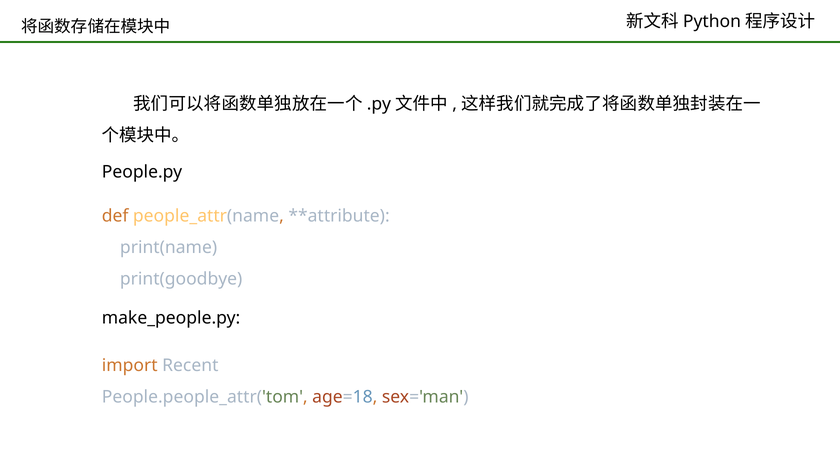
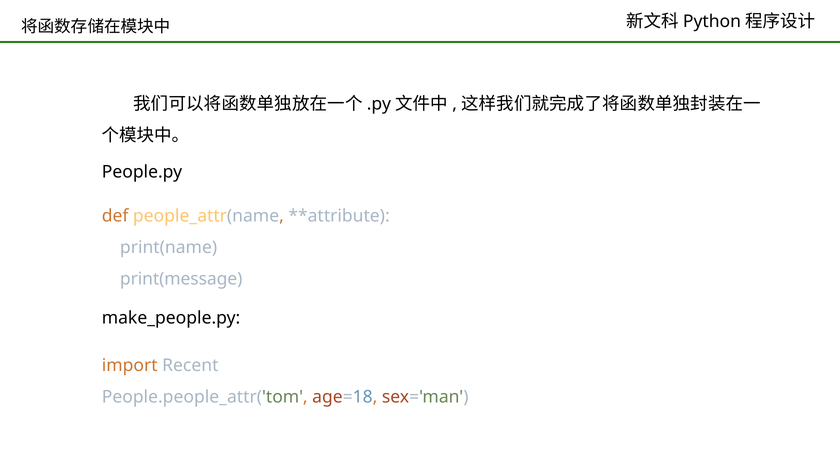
print(goodbye: print(goodbye -> print(message
